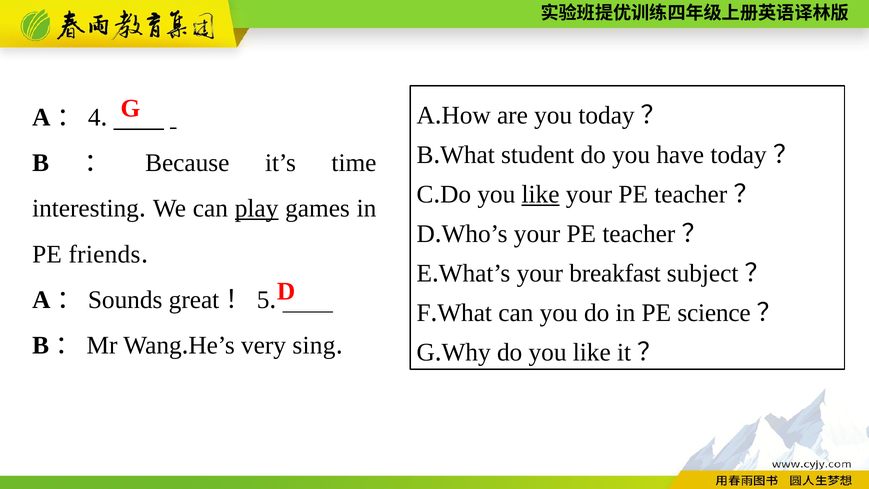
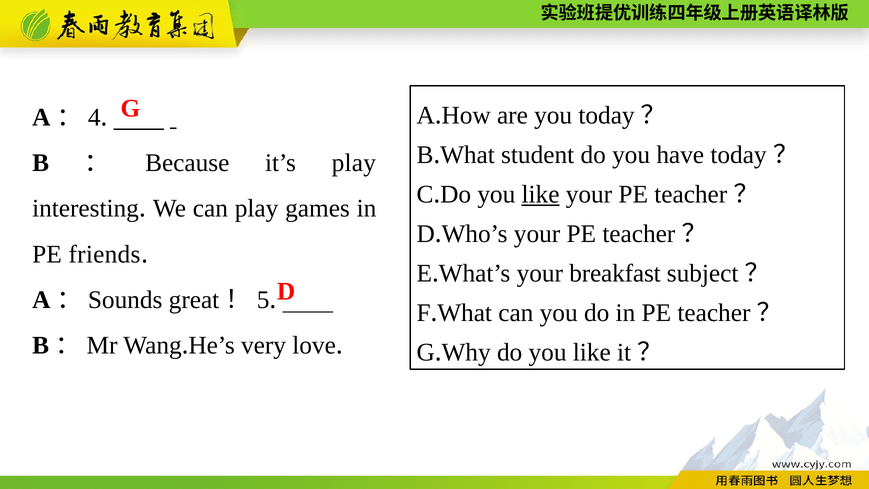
it’s time: time -> play
play at (257, 209) underline: present -> none
in PE science: science -> teacher
sing: sing -> love
